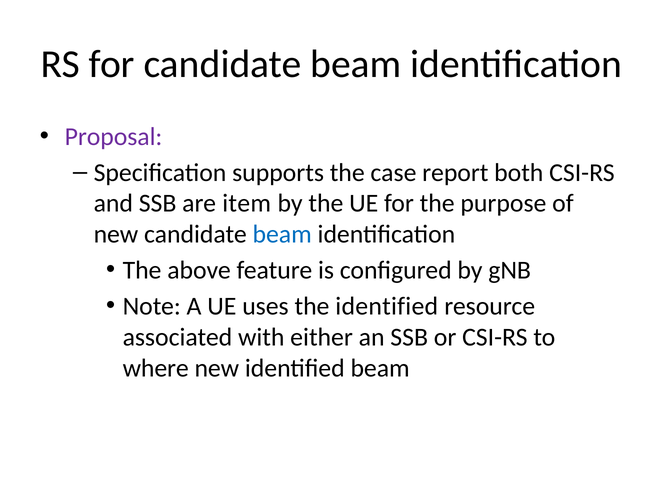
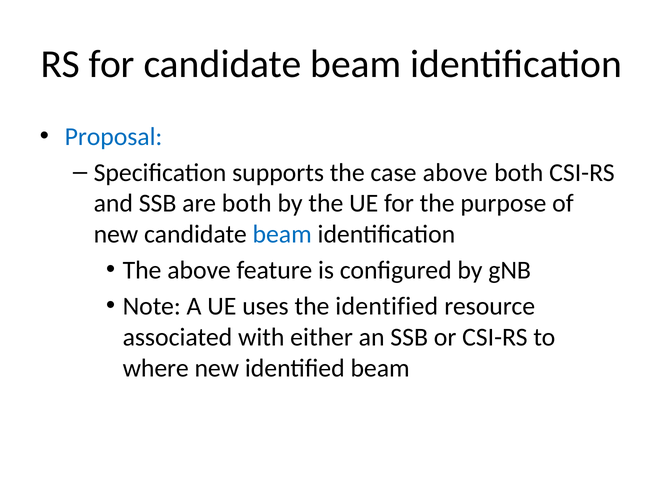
Proposal colour: purple -> blue
case report: report -> above
are item: item -> both
